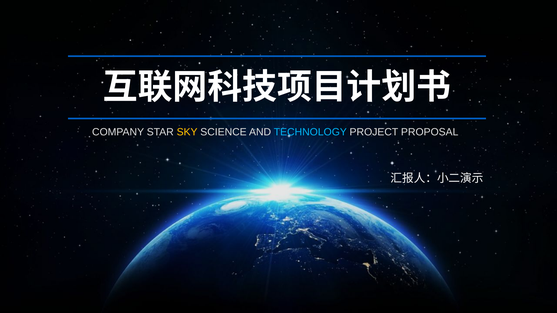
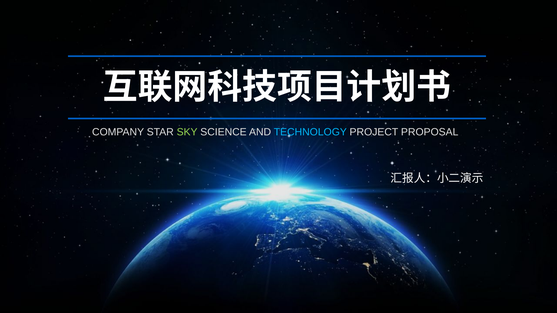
SKY colour: yellow -> light green
